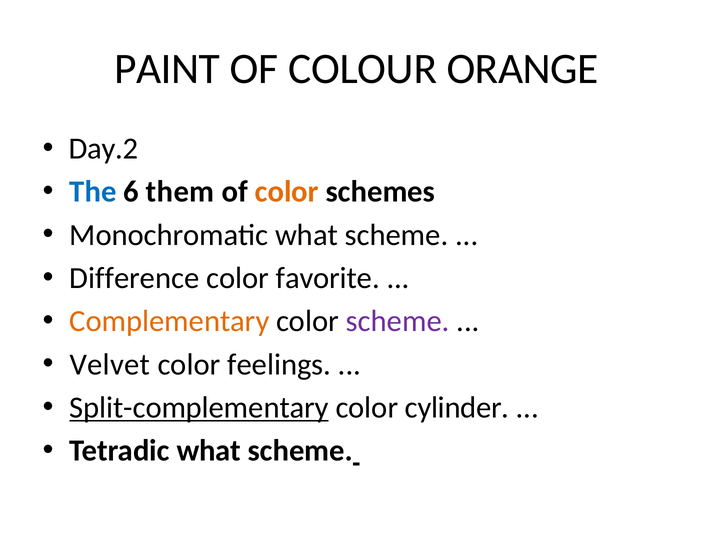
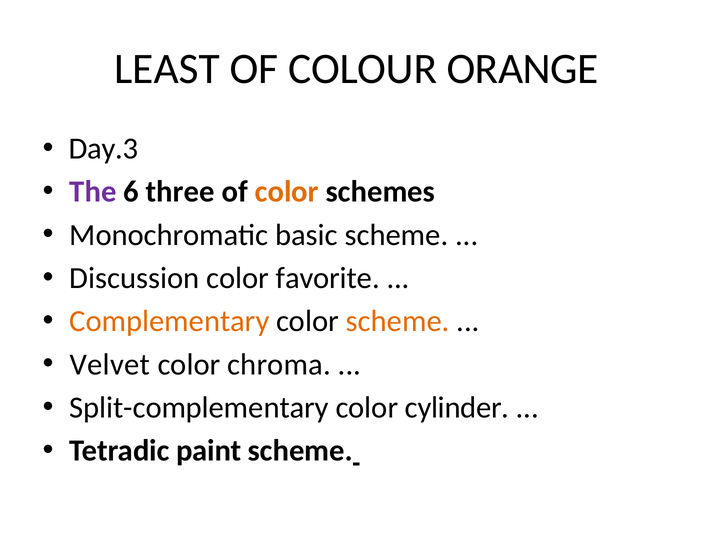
PAINT: PAINT -> LEAST
Day.2: Day.2 -> Day.3
The colour: blue -> purple
them: them -> three
Monochromatic what: what -> basic
Difference: Difference -> Discussion
scheme at (398, 321) colour: purple -> orange
feelings: feelings -> chroma
Split-complementary underline: present -> none
Tetradic what: what -> paint
